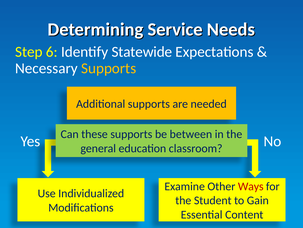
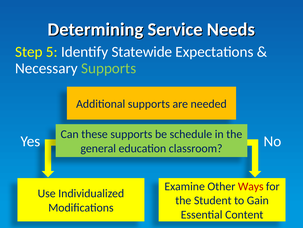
6: 6 -> 5
Supports at (109, 68) colour: yellow -> light green
between: between -> schedule
